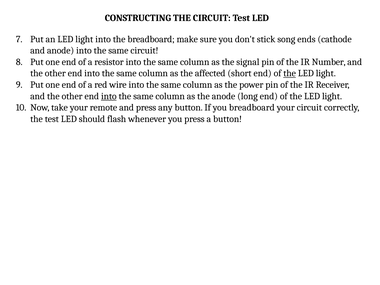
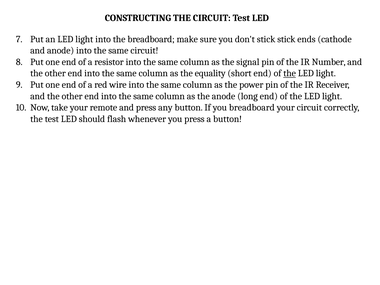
stick song: song -> stick
affected: affected -> equality
into at (109, 96) underline: present -> none
